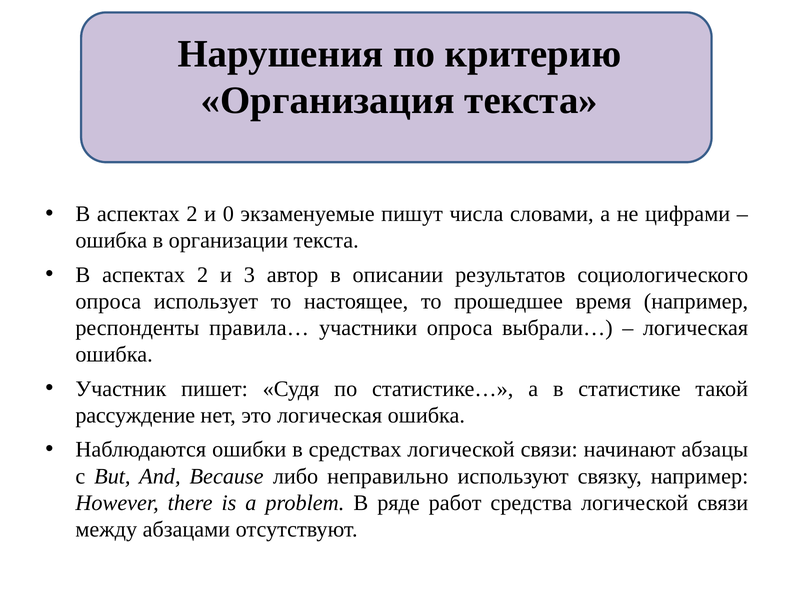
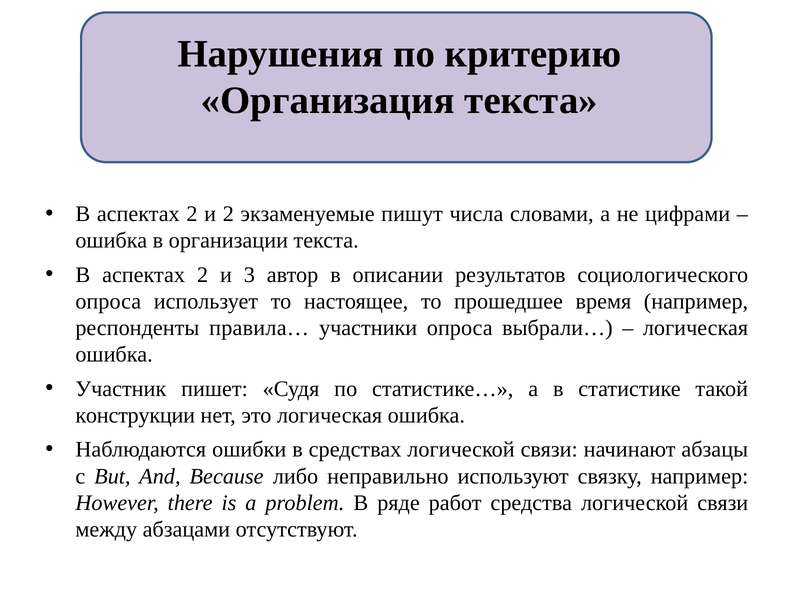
и 0: 0 -> 2
рассуждение: рассуждение -> конструкции
